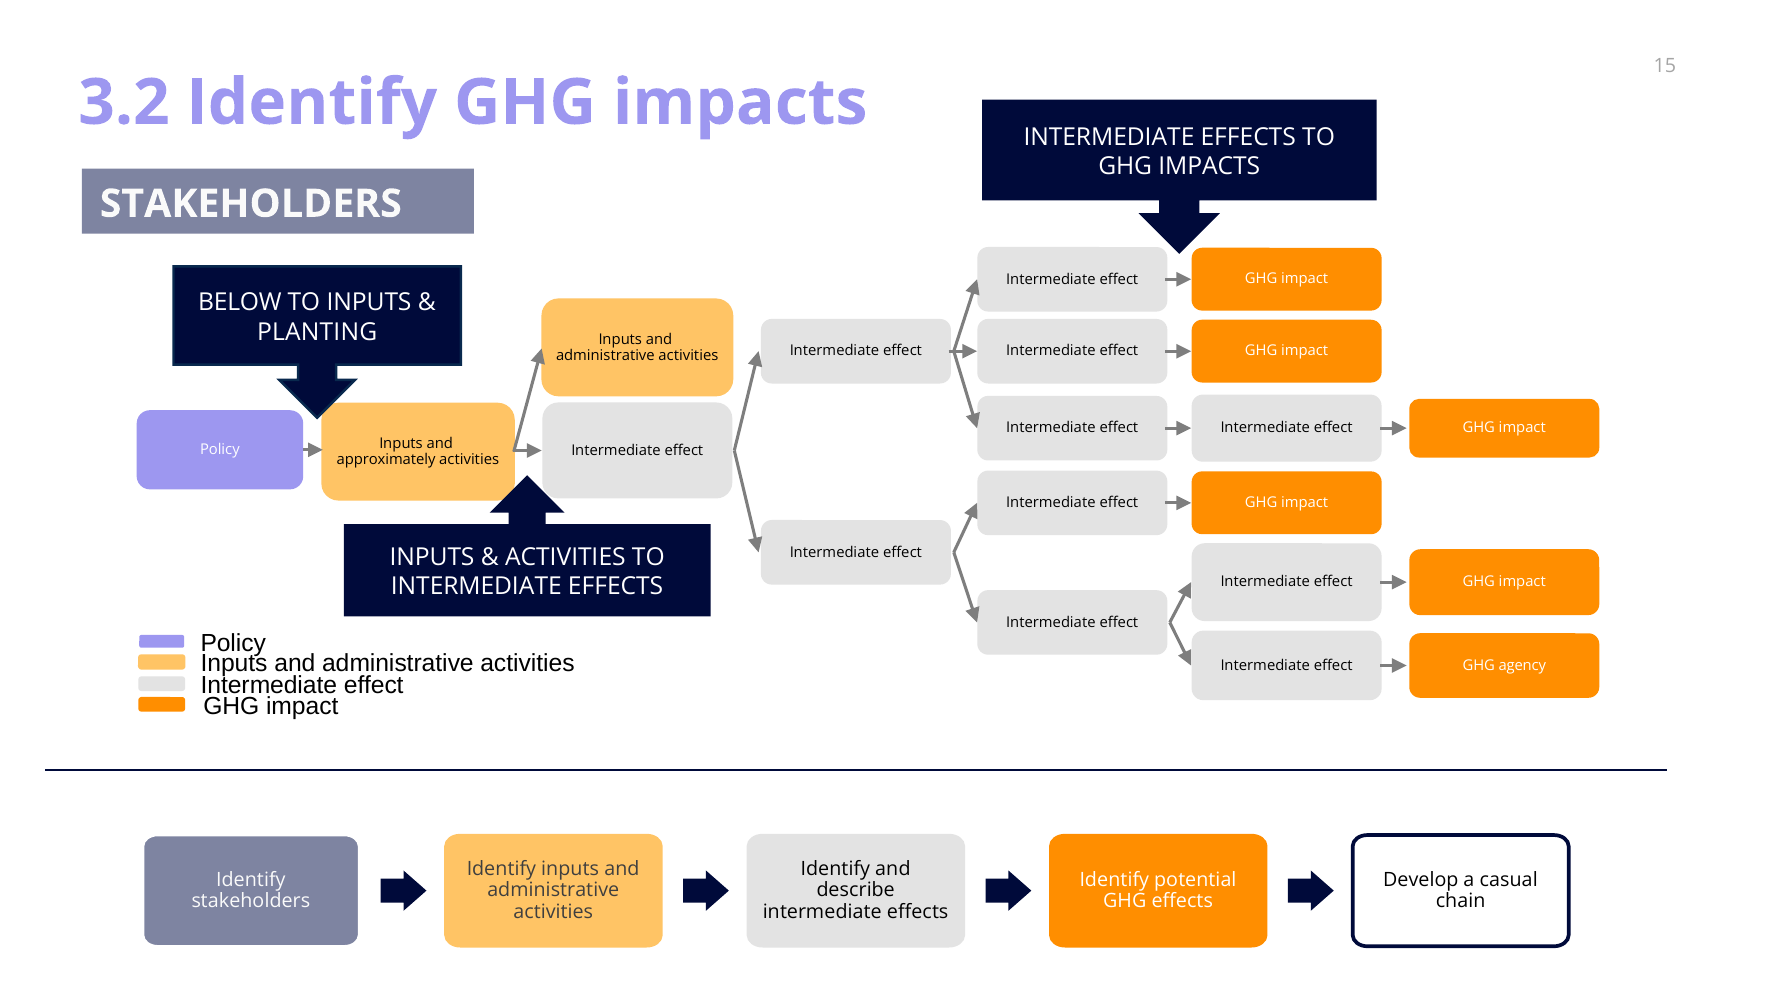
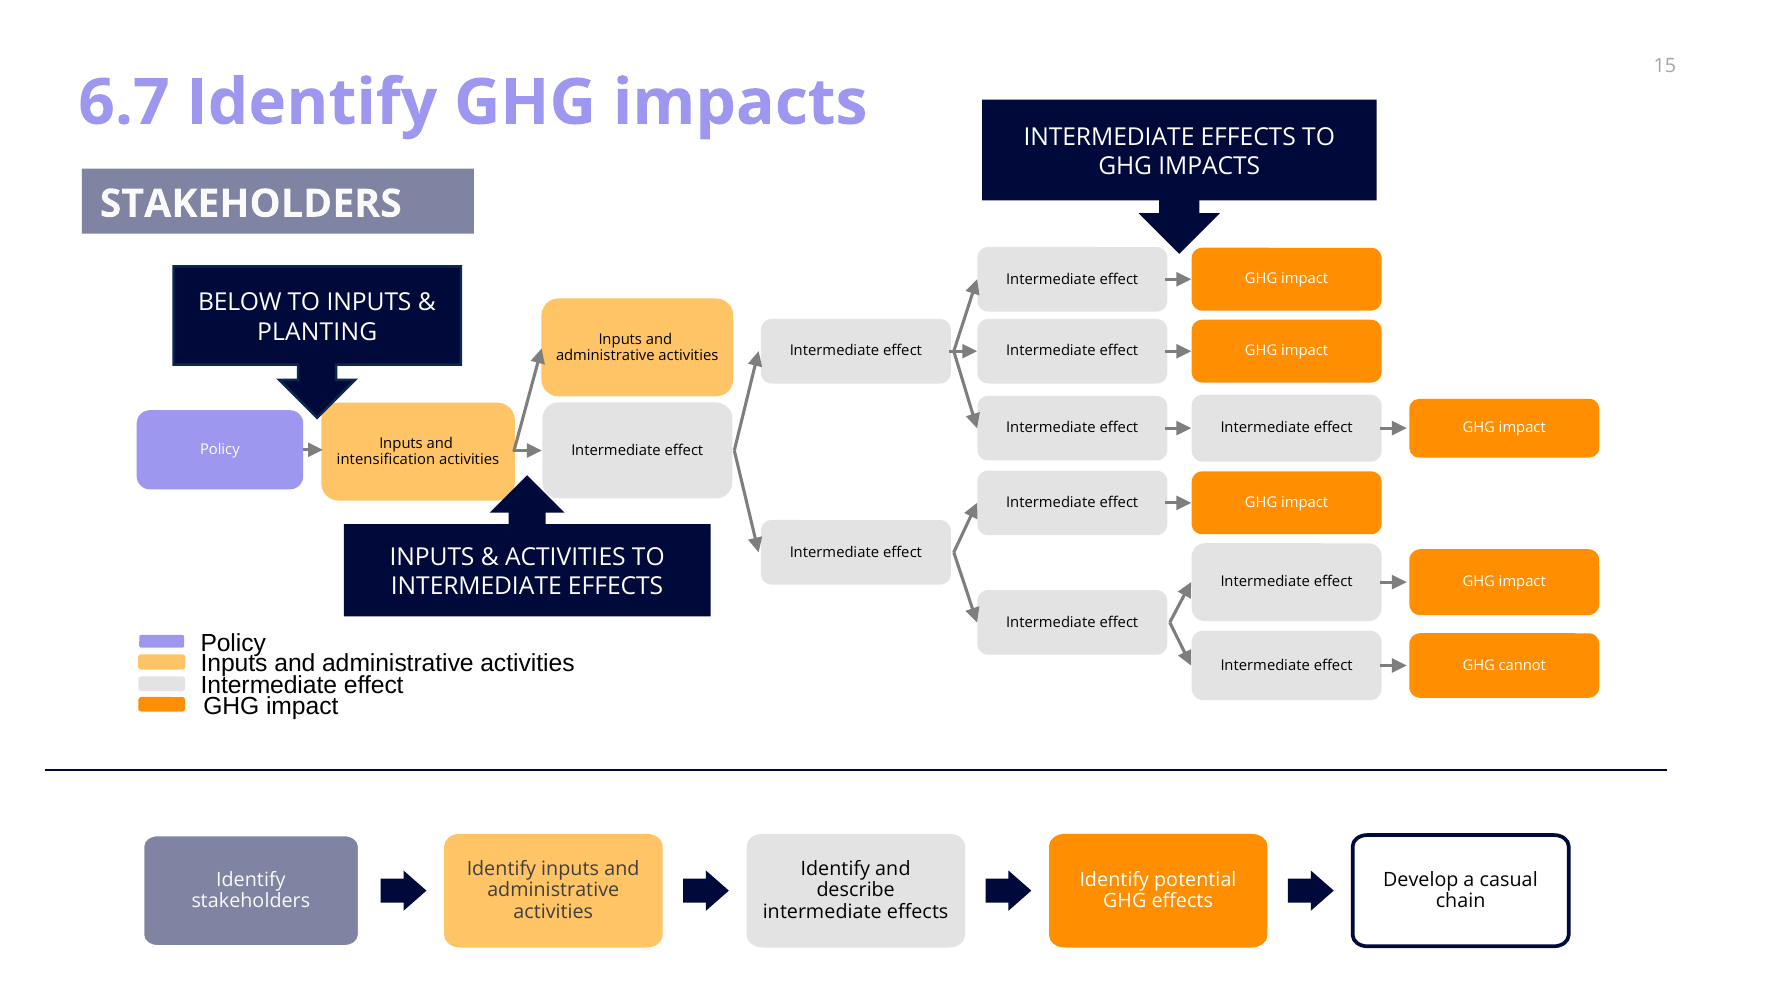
3.2: 3.2 -> 6.7
approximately: approximately -> intensification
agency: agency -> cannot
